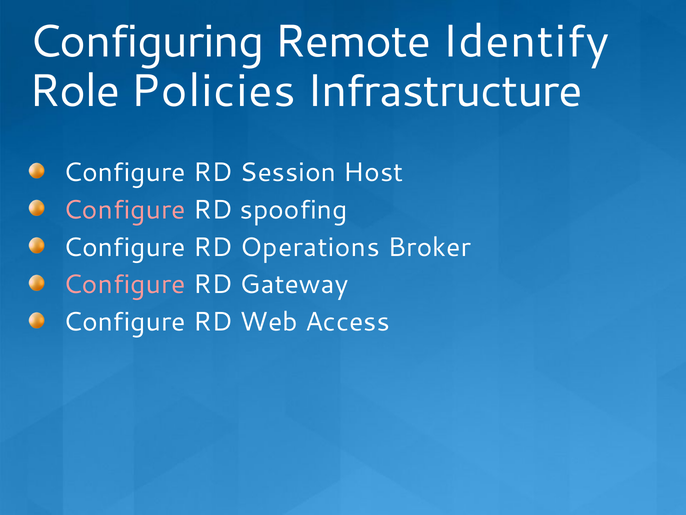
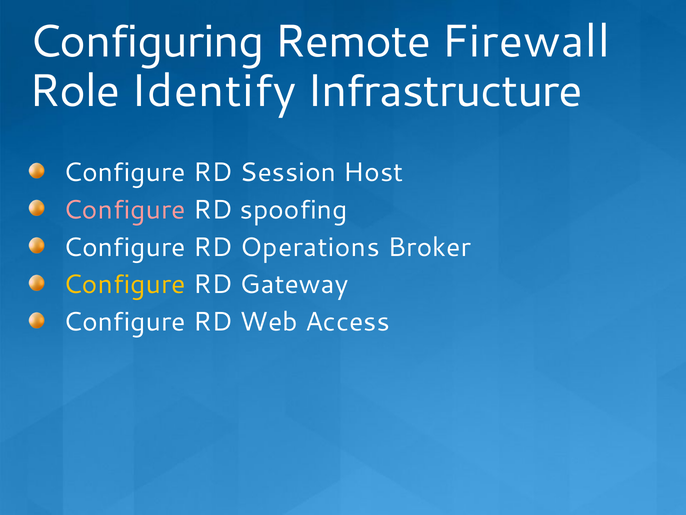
Identify: Identify -> Firewall
Policies: Policies -> Identify
Configure at (124, 284) colour: pink -> yellow
